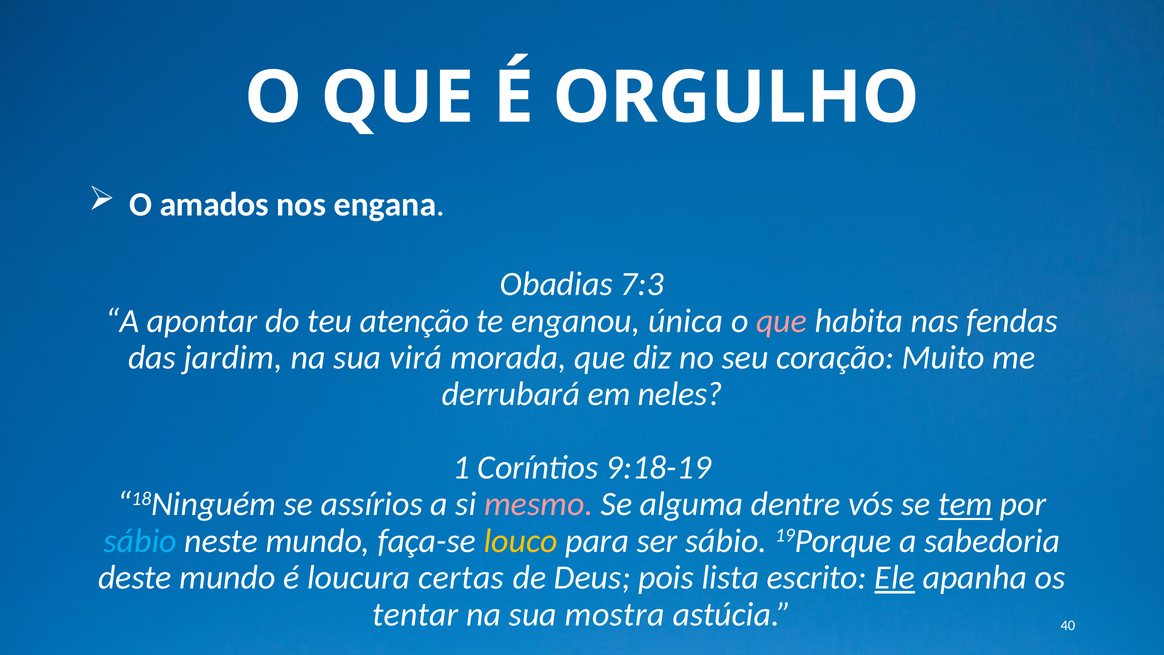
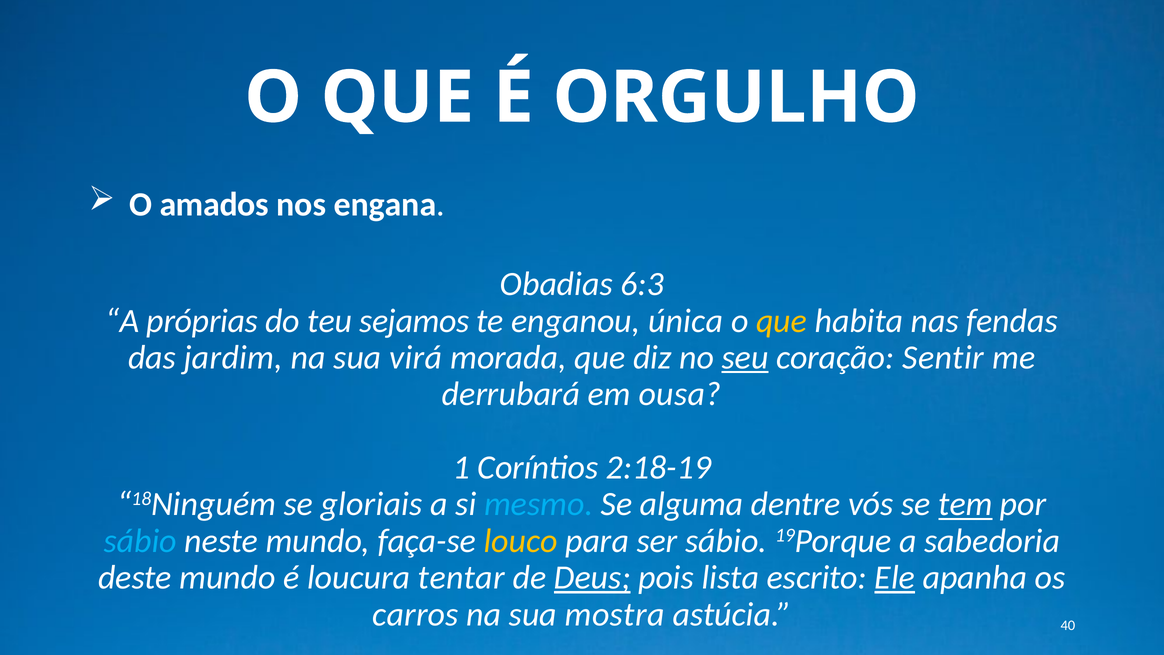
7:3: 7:3 -> 6:3
apontar: apontar -> próprias
atenção: atenção -> sejamos
que at (782, 321) colour: pink -> yellow
seu underline: none -> present
Muito: Muito -> Sentir
neles: neles -> ousa
9:18-19: 9:18-19 -> 2:18-19
assírios: assírios -> gloriais
mesmo colour: pink -> light blue
certas: certas -> tentar
Deus underline: none -> present
tentar: tentar -> carros
